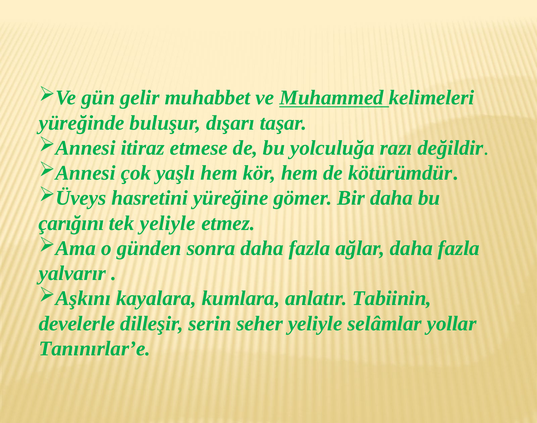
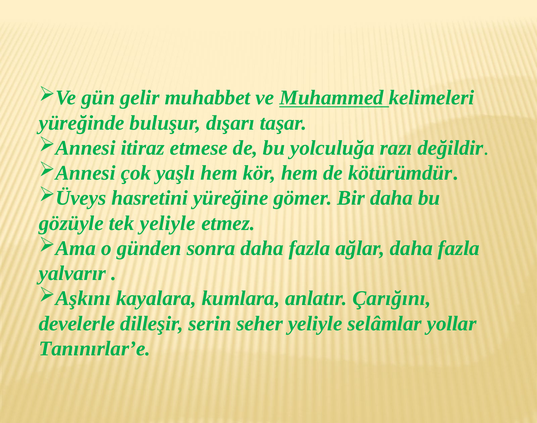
çarığını: çarığını -> gözüyle
Tabiinin: Tabiinin -> Çarığını
